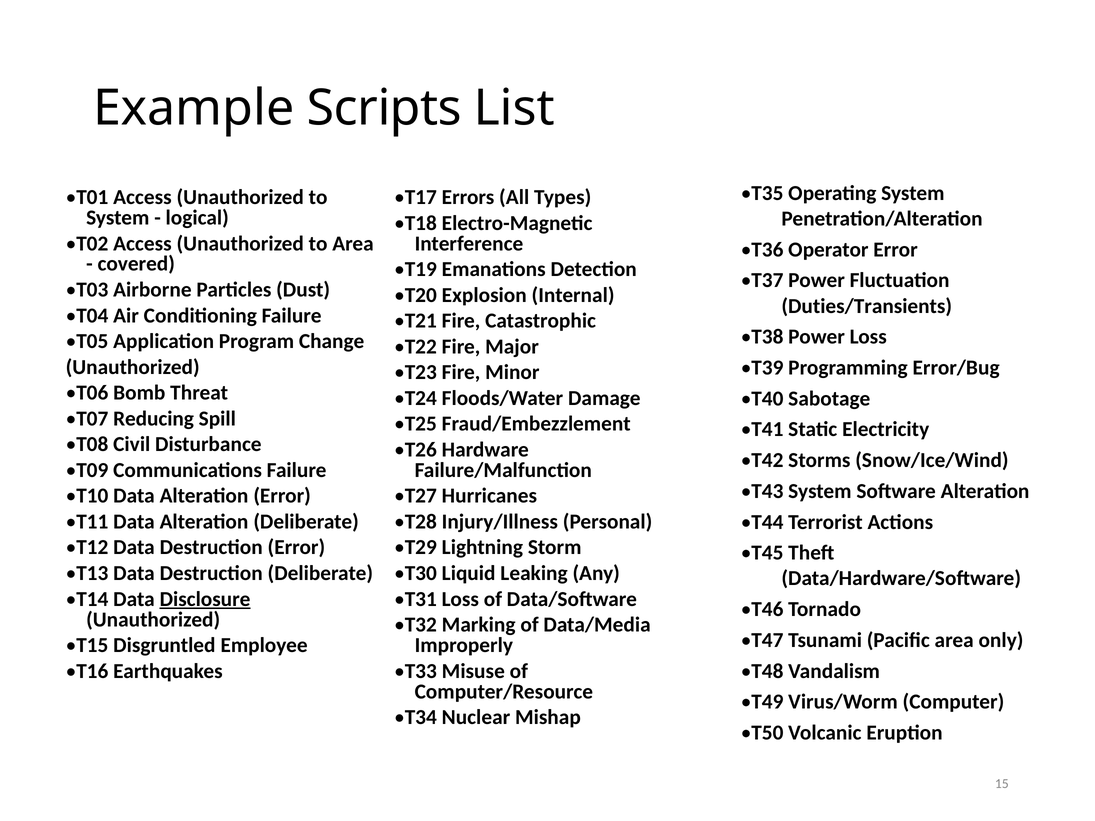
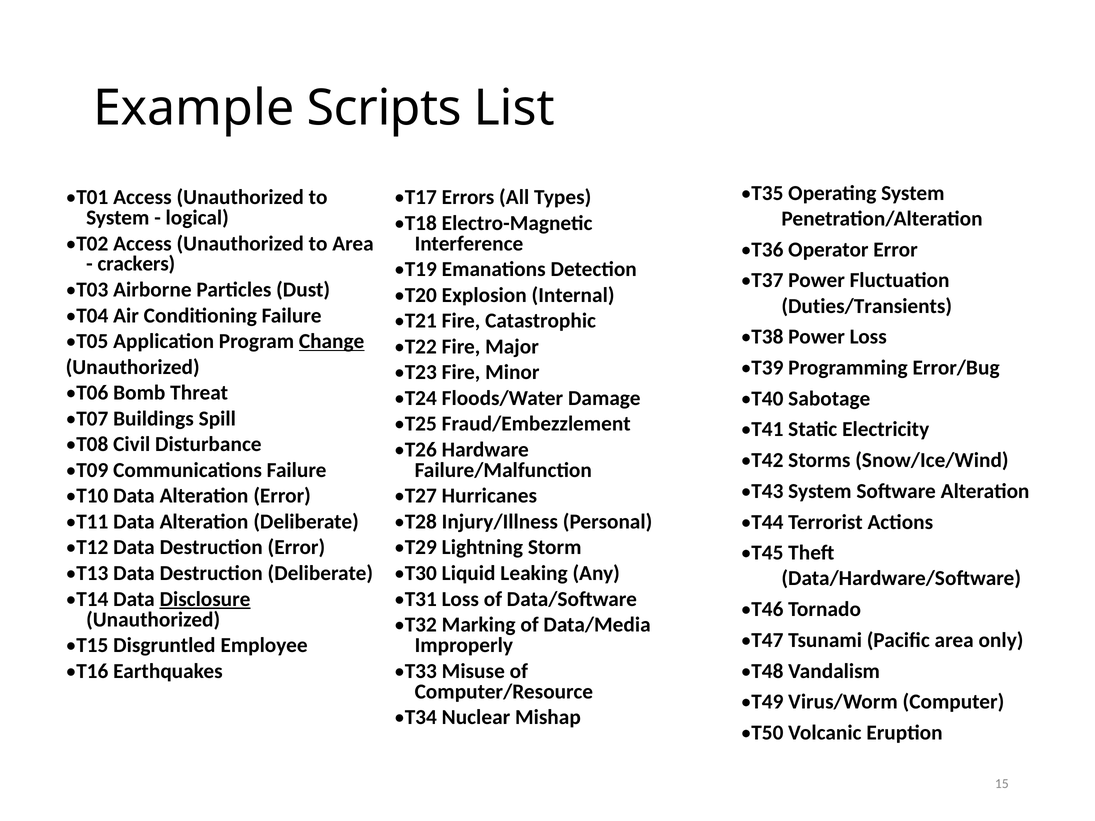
covered: covered -> crackers
Change underline: none -> present
Reducing: Reducing -> Buildings
